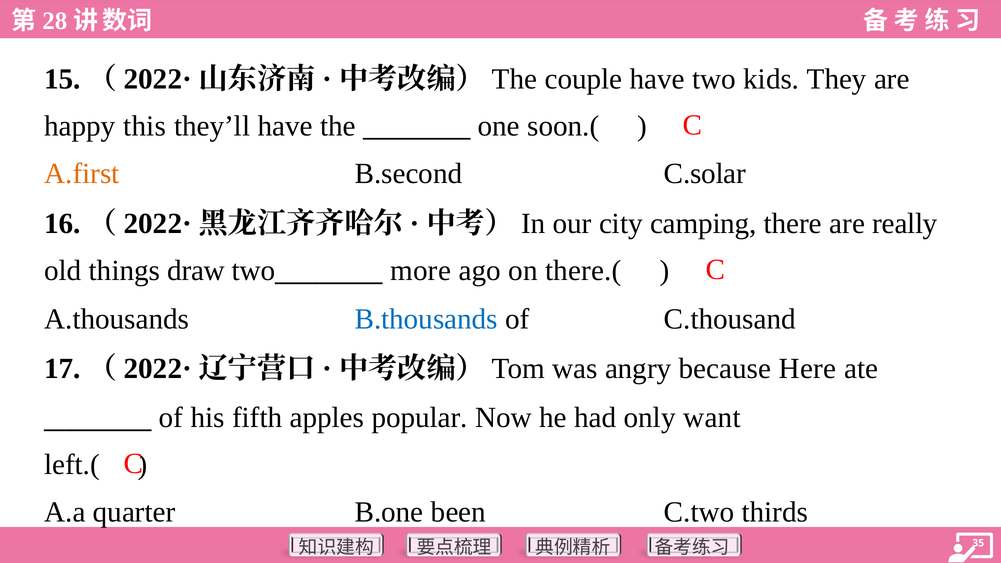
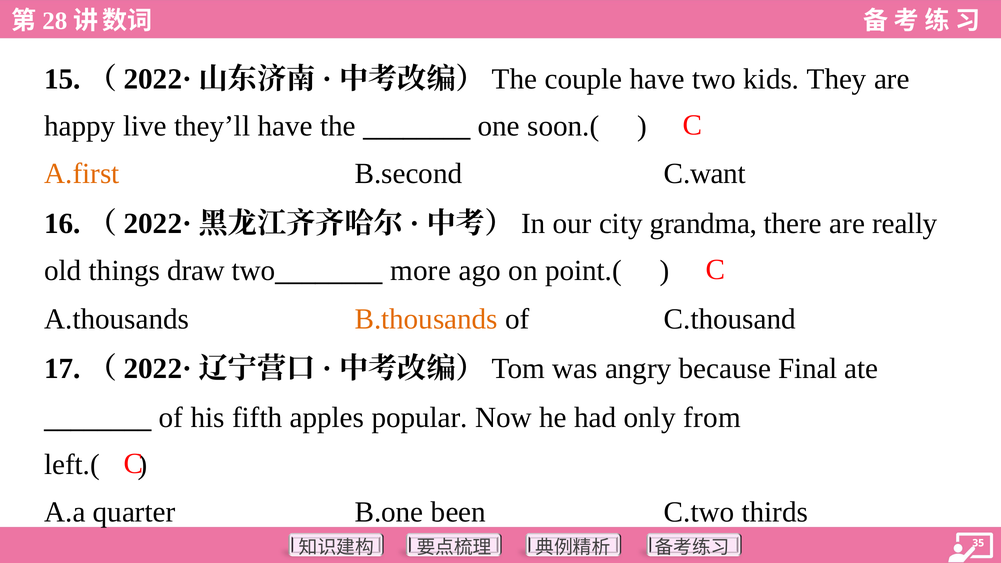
this: this -> live
C.solar: C.solar -> C.want
camping: camping -> grandma
there.(: there.( -> point.(
B.thousands colour: blue -> orange
Here: Here -> Final
want: want -> from
